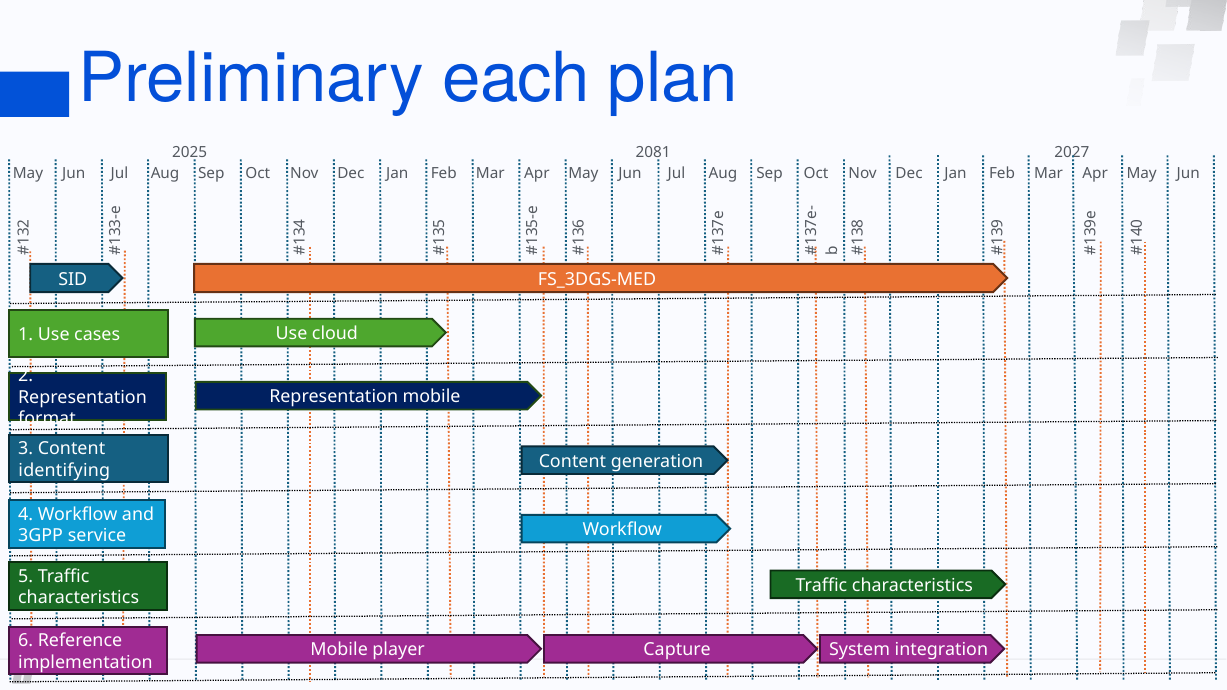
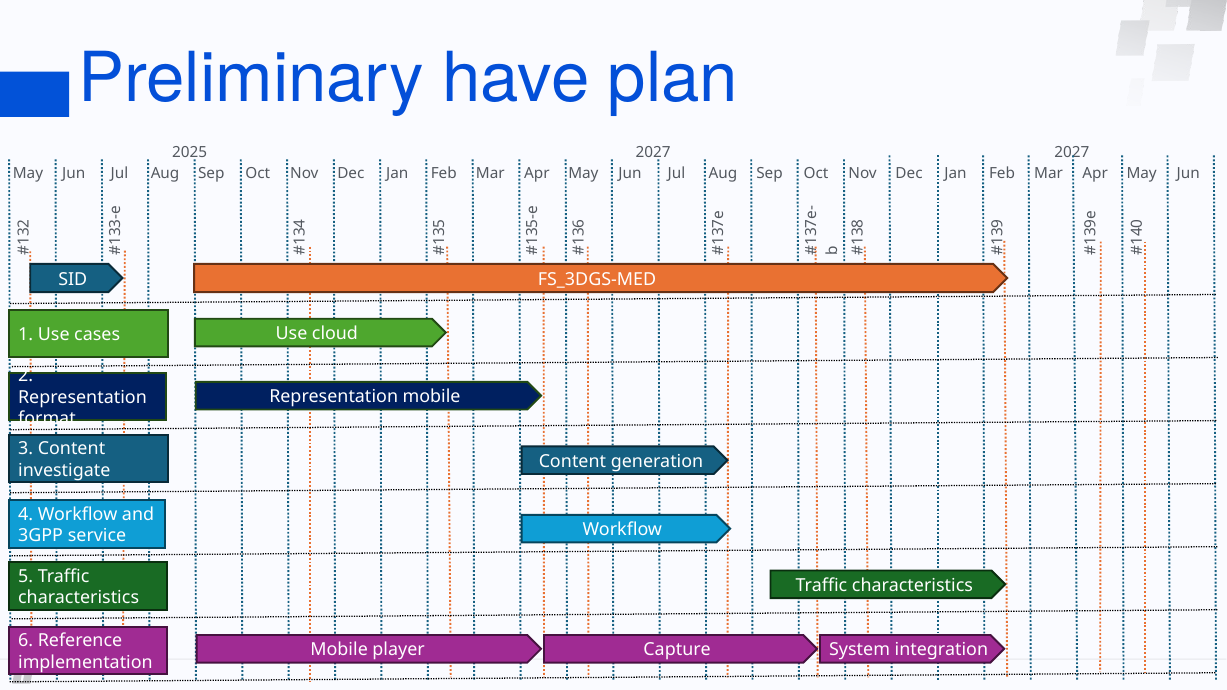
each: each -> have
2025 2081: 2081 -> 2027
identifying: identifying -> investigate
